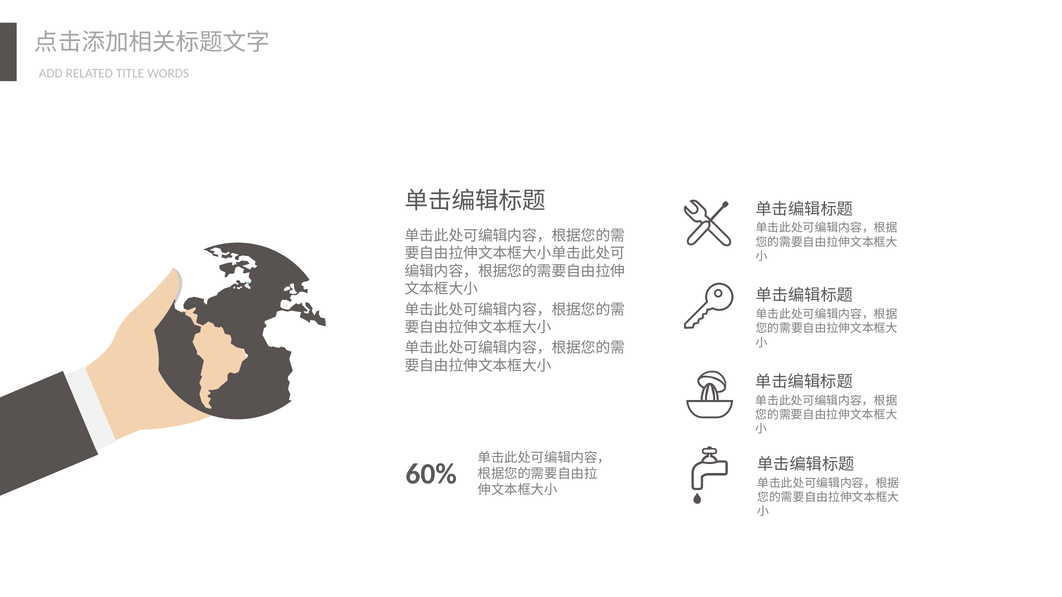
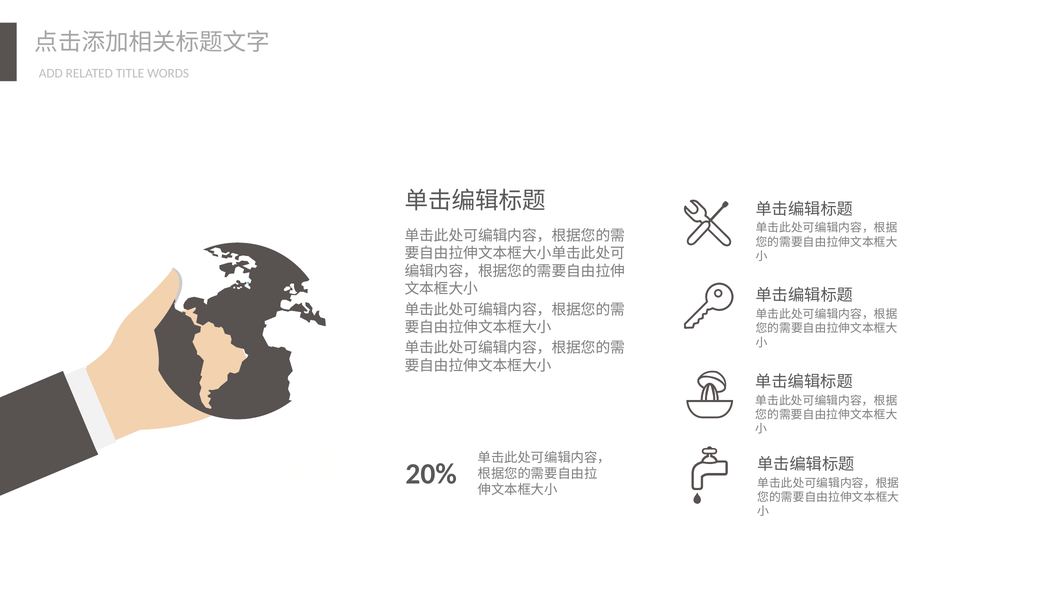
60%: 60% -> 20%
